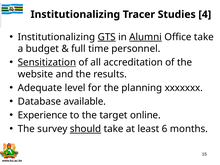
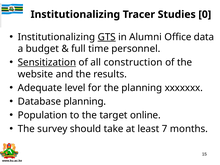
4: 4 -> 0
Alumni underline: present -> none
Office take: take -> data
accreditation: accreditation -> construction
Database available: available -> planning
Experience: Experience -> Population
should underline: present -> none
6: 6 -> 7
